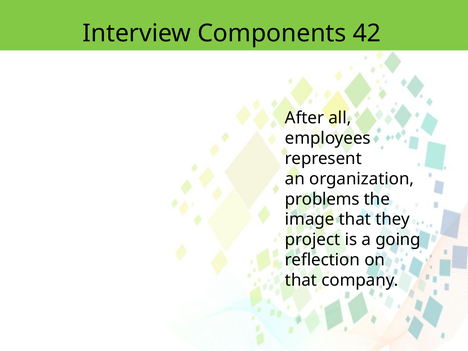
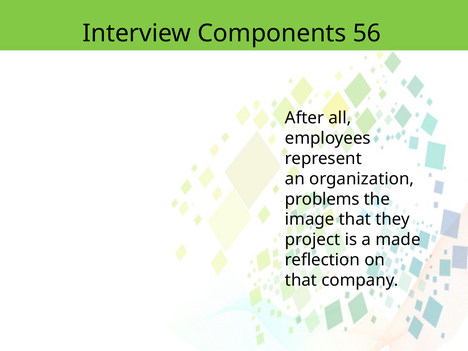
42: 42 -> 56
going: going -> made
